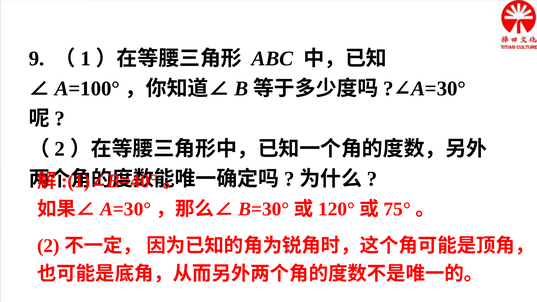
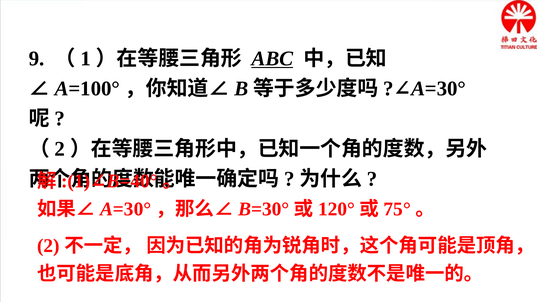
ABC underline: none -> present
